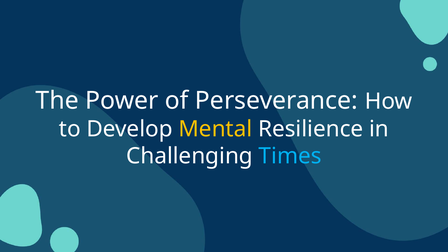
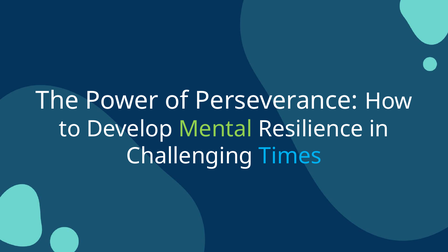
Mental colour: yellow -> light green
